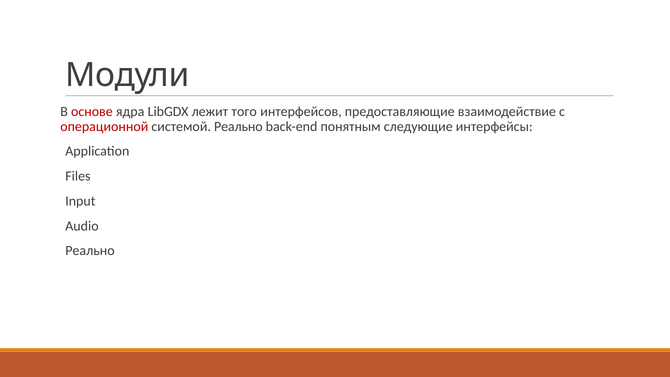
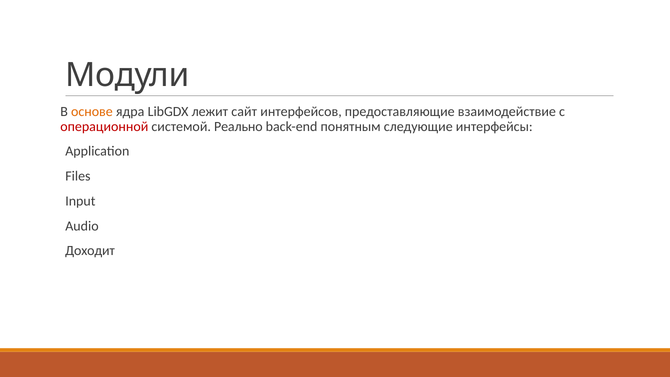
основе colour: red -> orange
того: того -> сайт
Реально at (90, 251): Реально -> Доходит
